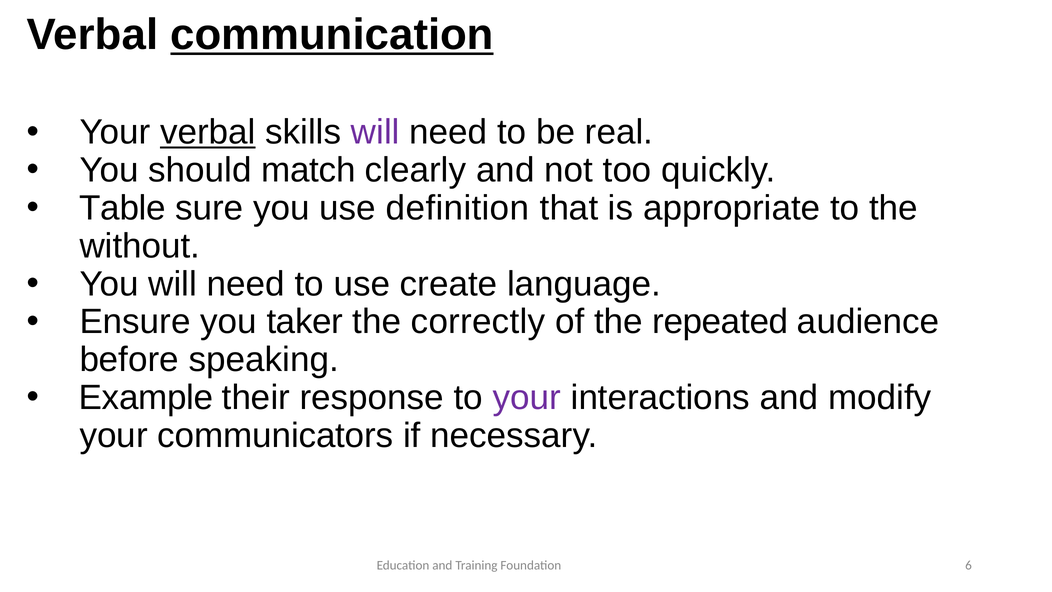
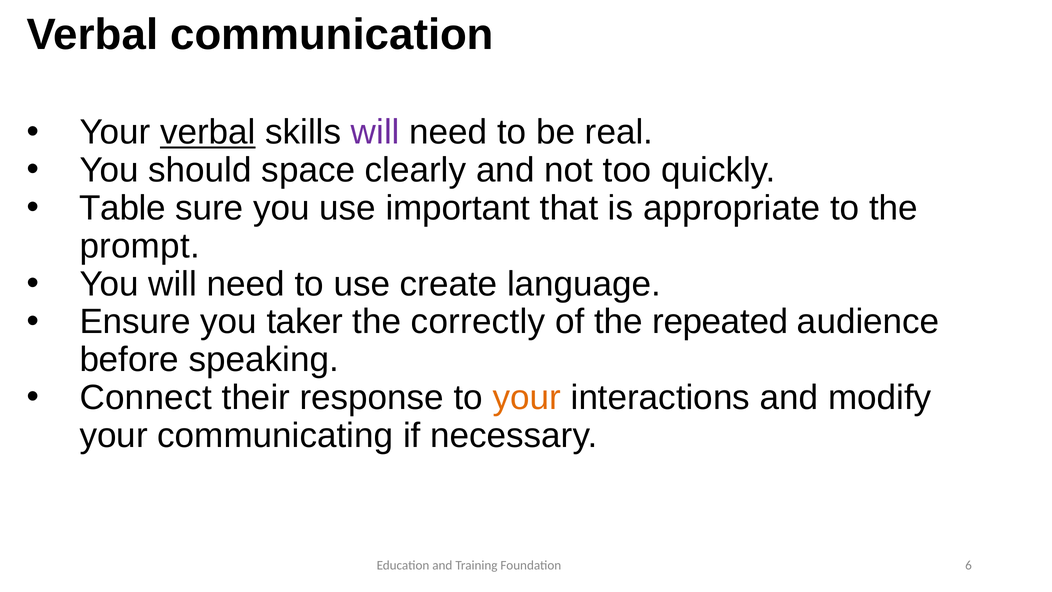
communication underline: present -> none
match: match -> space
definition: definition -> important
without: without -> prompt
Example: Example -> Connect
your at (527, 397) colour: purple -> orange
communicators: communicators -> communicating
